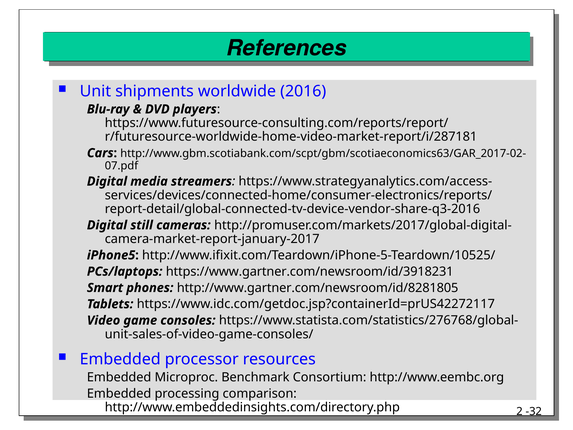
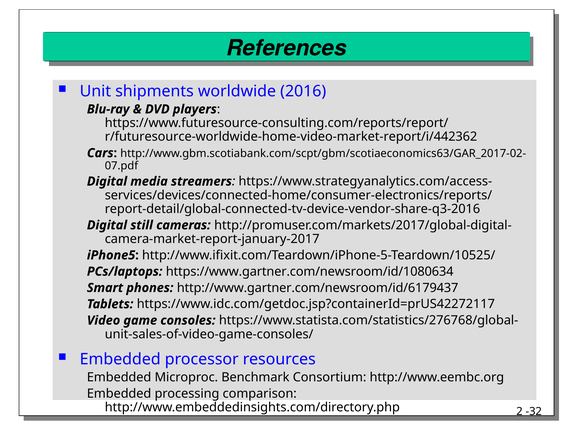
r/futuresource-worldwide-home-video-market-report/i/287181: r/futuresource-worldwide-home-video-market-report/i/287181 -> r/futuresource-worldwide-home-video-market-report/i/442362
https://www.gartner.com/newsroom/id/3918231: https://www.gartner.com/newsroom/id/3918231 -> https://www.gartner.com/newsroom/id/1080634
http://www.gartner.com/newsroom/id/8281805: http://www.gartner.com/newsroom/id/8281805 -> http://www.gartner.com/newsroom/id/6179437
